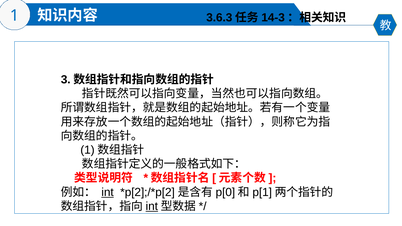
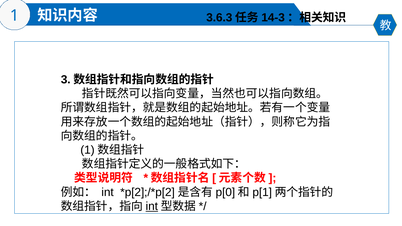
int at (108, 192) underline: present -> none
